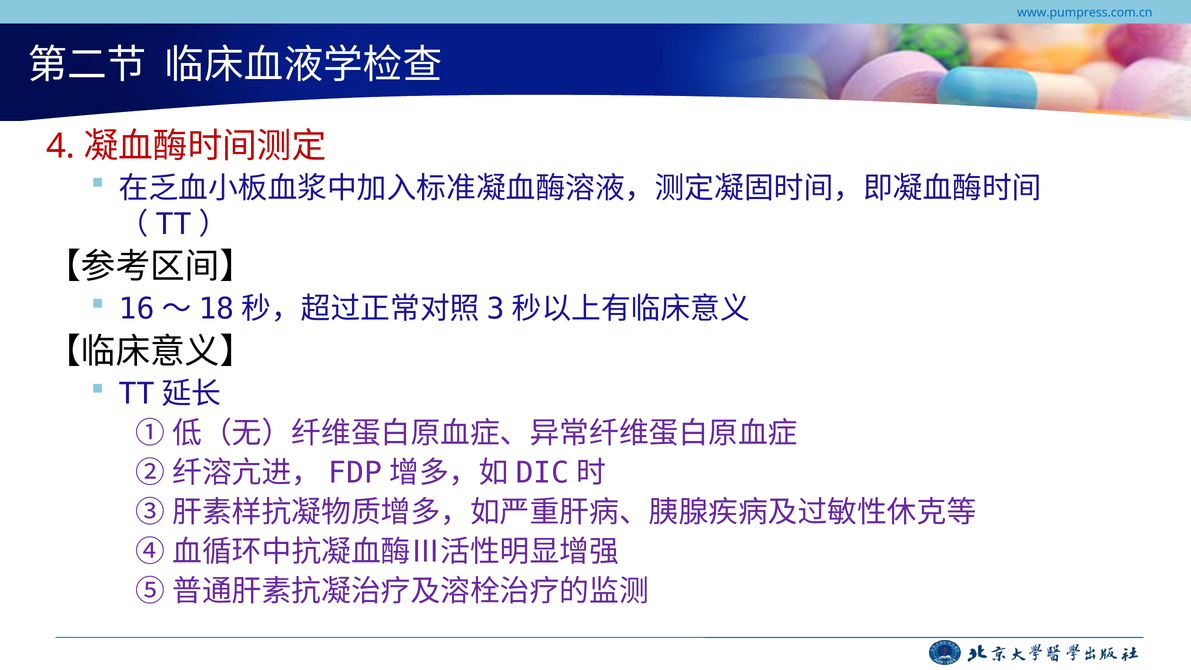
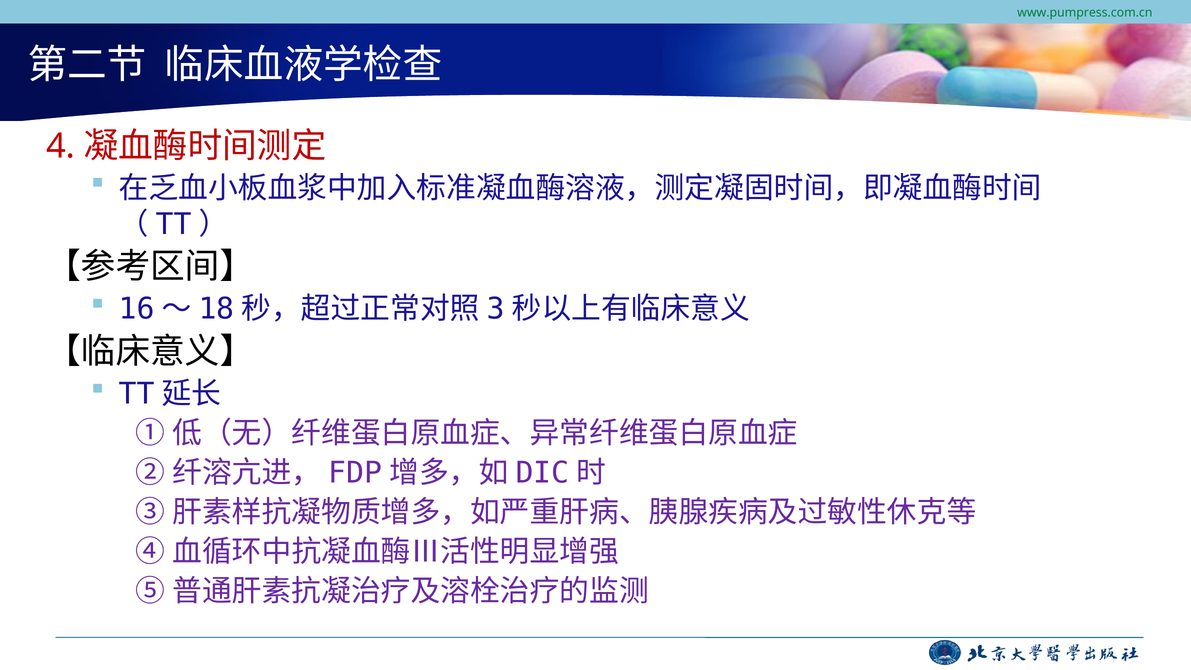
www.pumpress.com.cn colour: blue -> green
